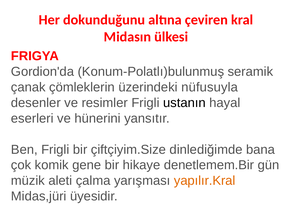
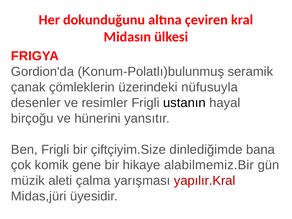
eserleri: eserleri -> birçoğu
denetlemem.Bir: denetlemem.Bir -> alabilmemiz.Bir
yapılır.Kral colour: orange -> red
